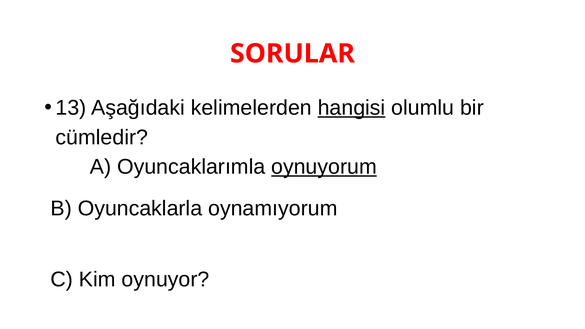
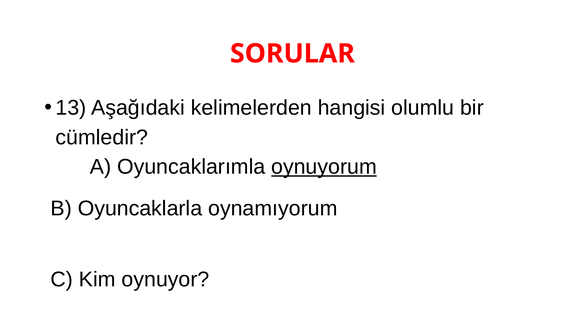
hangisi underline: present -> none
